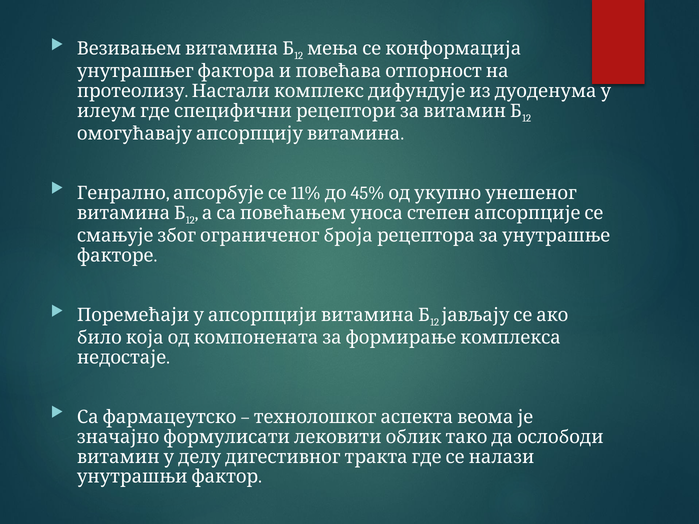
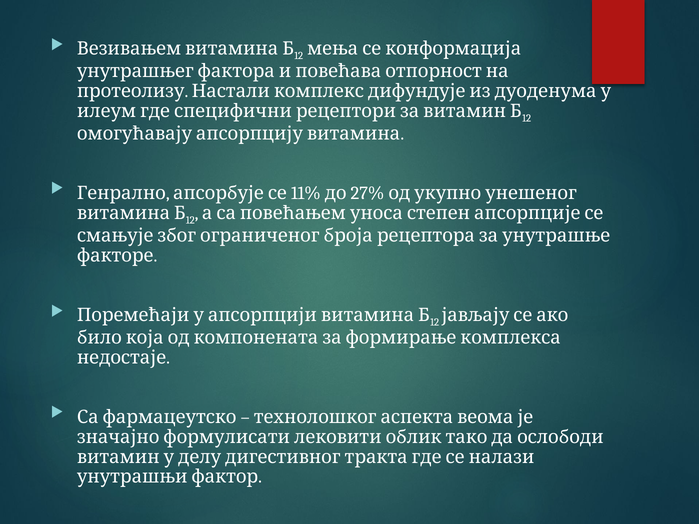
45%: 45% -> 27%
